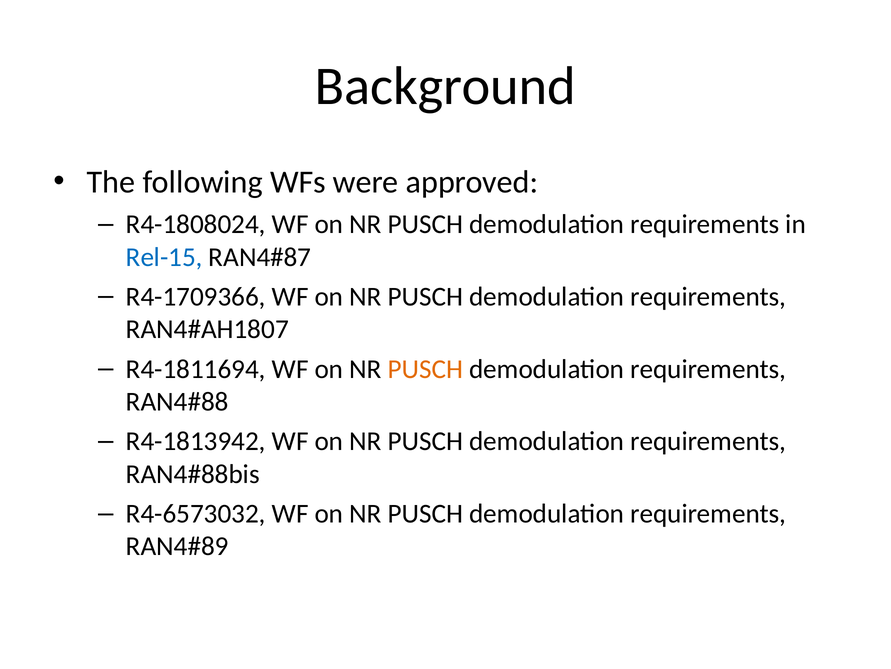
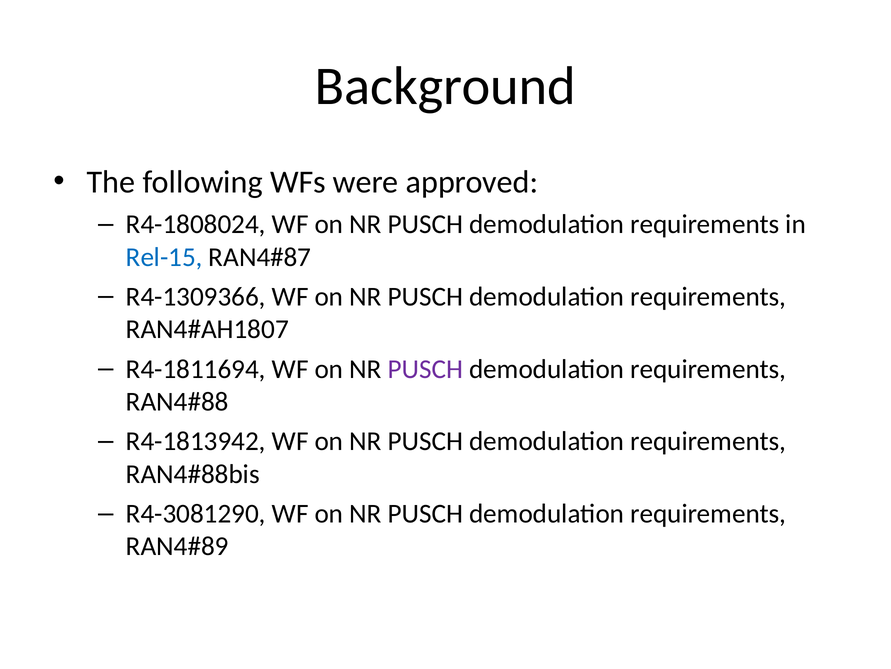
R4-1709366: R4-1709366 -> R4-1309366
PUSCH at (425, 369) colour: orange -> purple
R4-6573032: R4-6573032 -> R4-3081290
